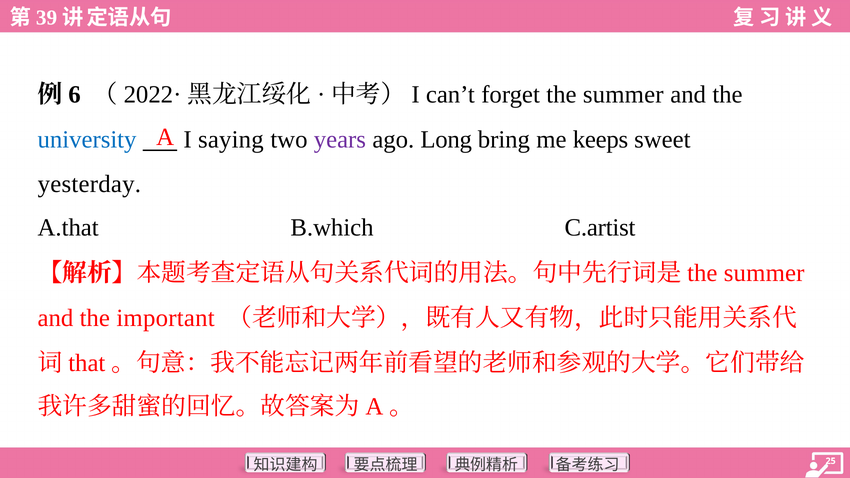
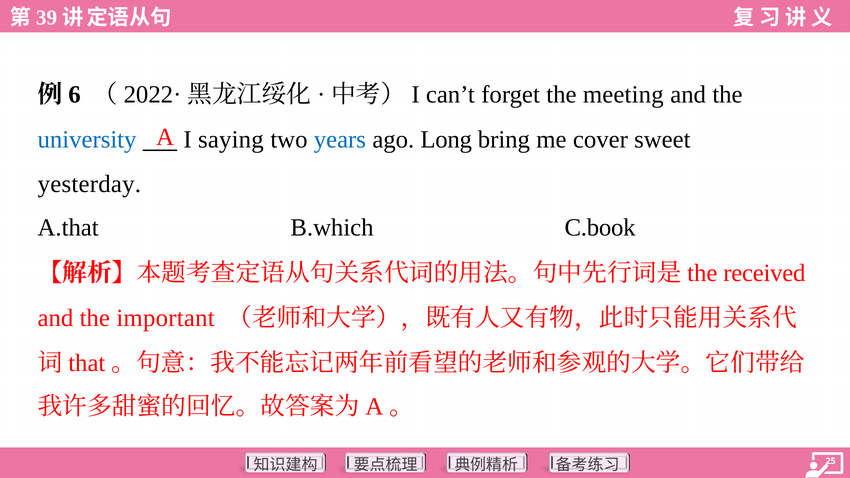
the summer: summer -> meeting
years colour: purple -> blue
keeps: keeps -> cover
C.artist: C.artist -> C.book
summer at (764, 273): summer -> received
